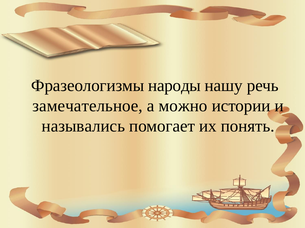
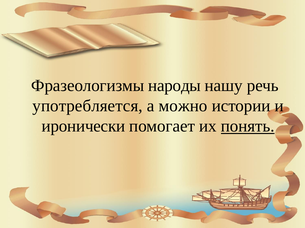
замечательное: замечательное -> употребляется
назывались: назывались -> иронически
понять underline: none -> present
